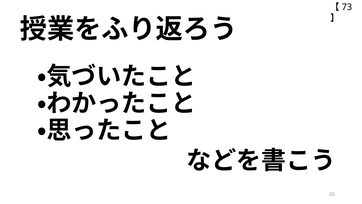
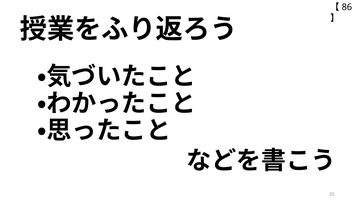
73: 73 -> 86
